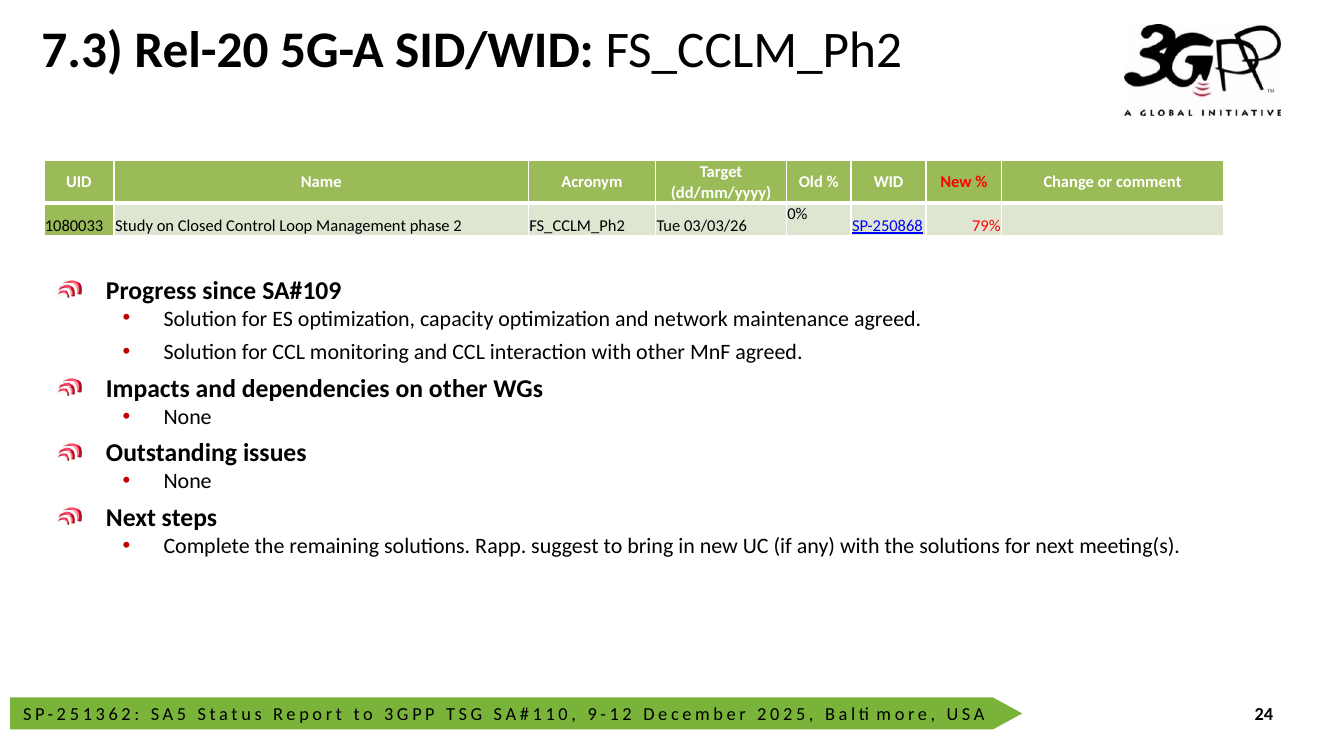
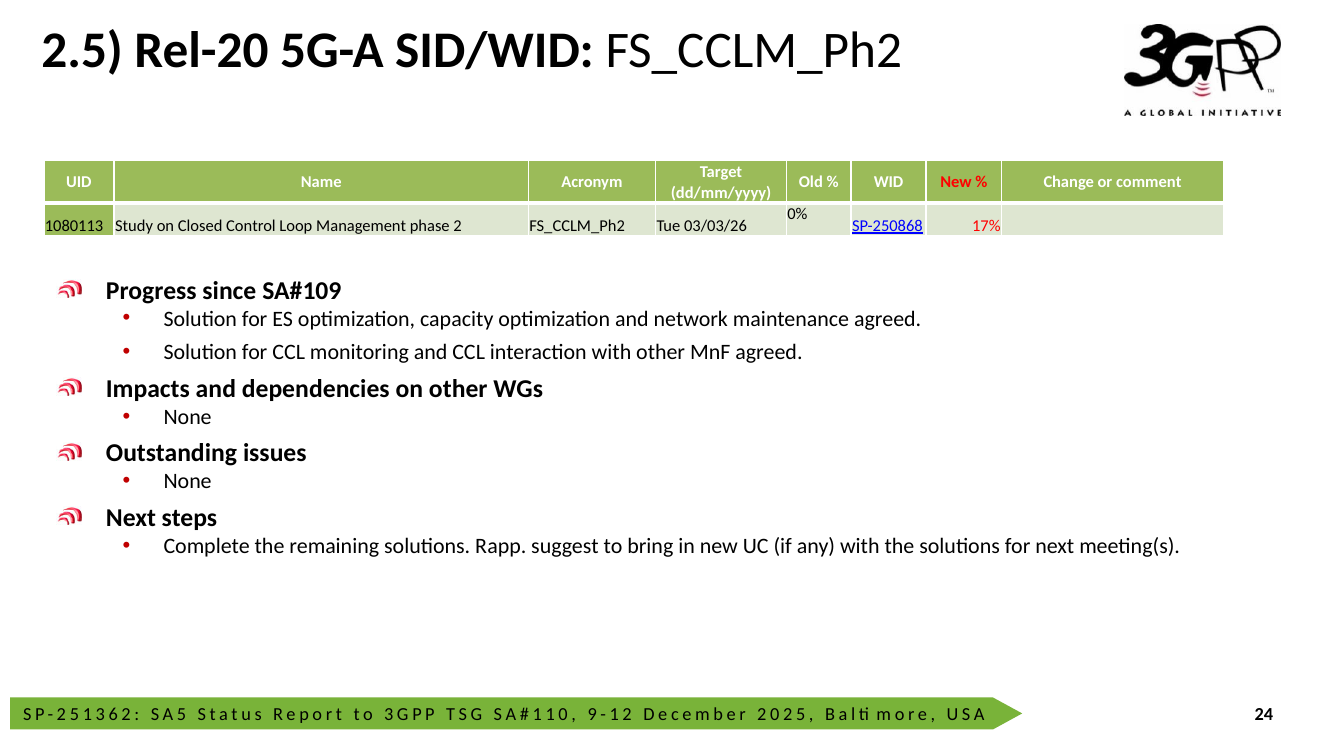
7.3: 7.3 -> 2.5
1080033: 1080033 -> 1080113
79%: 79% -> 17%
